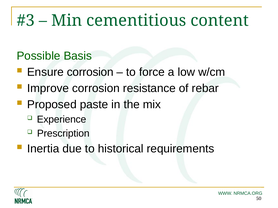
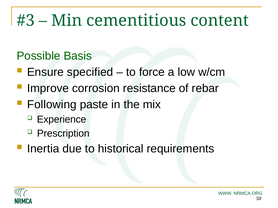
Ensure corrosion: corrosion -> specified
Proposed: Proposed -> Following
